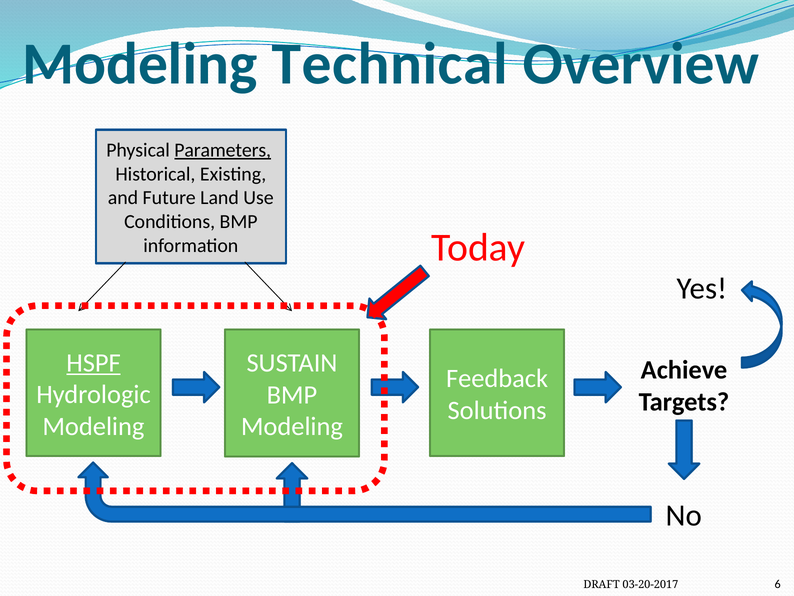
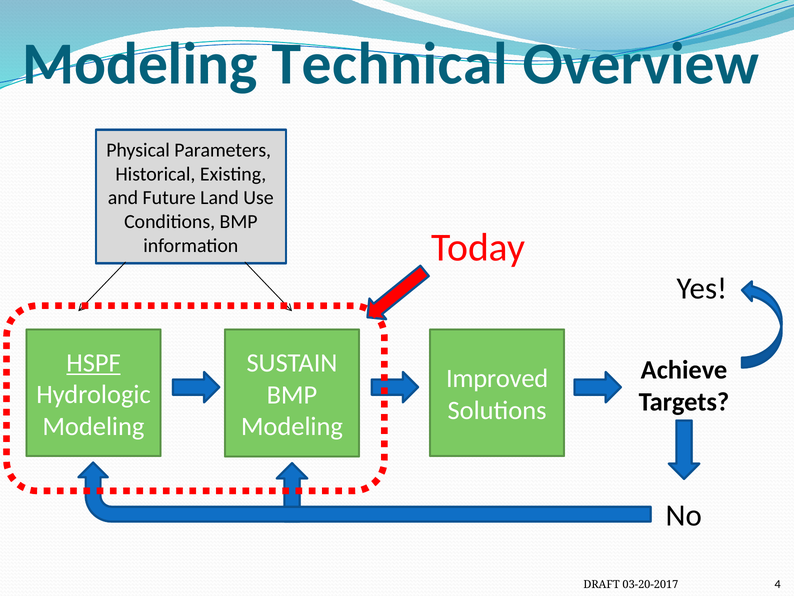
Parameters underline: present -> none
Feedback: Feedback -> Improved
6: 6 -> 4
